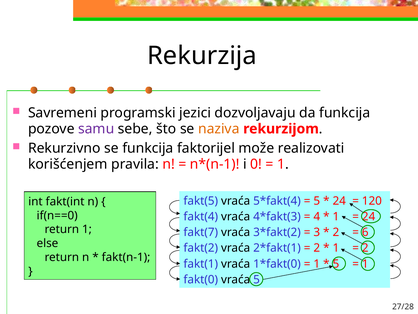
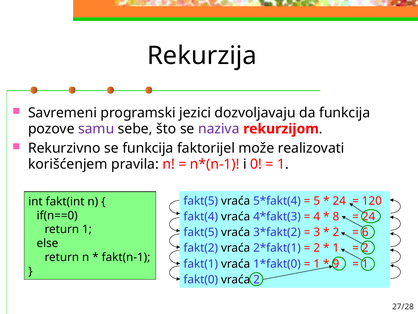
naziva colour: orange -> purple
1 at (336, 216): 1 -> 8
fakt(7 at (201, 232): fakt(7 -> fakt(5
5 at (336, 263): 5 -> 9
vraća 5: 5 -> 2
